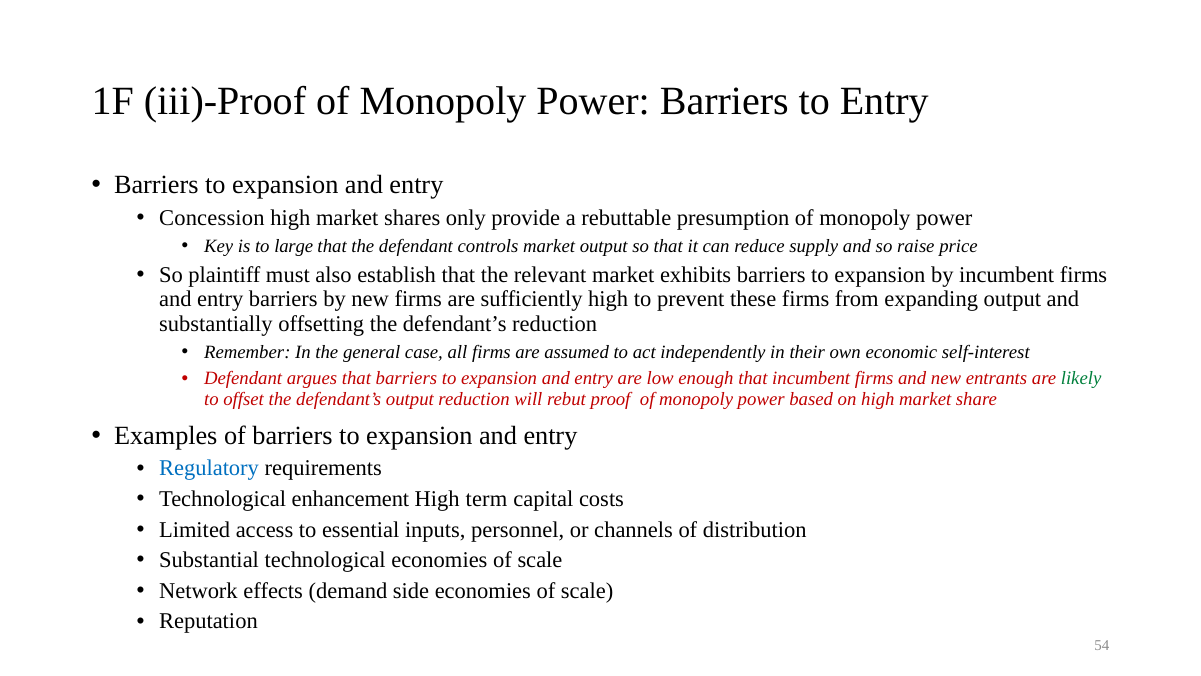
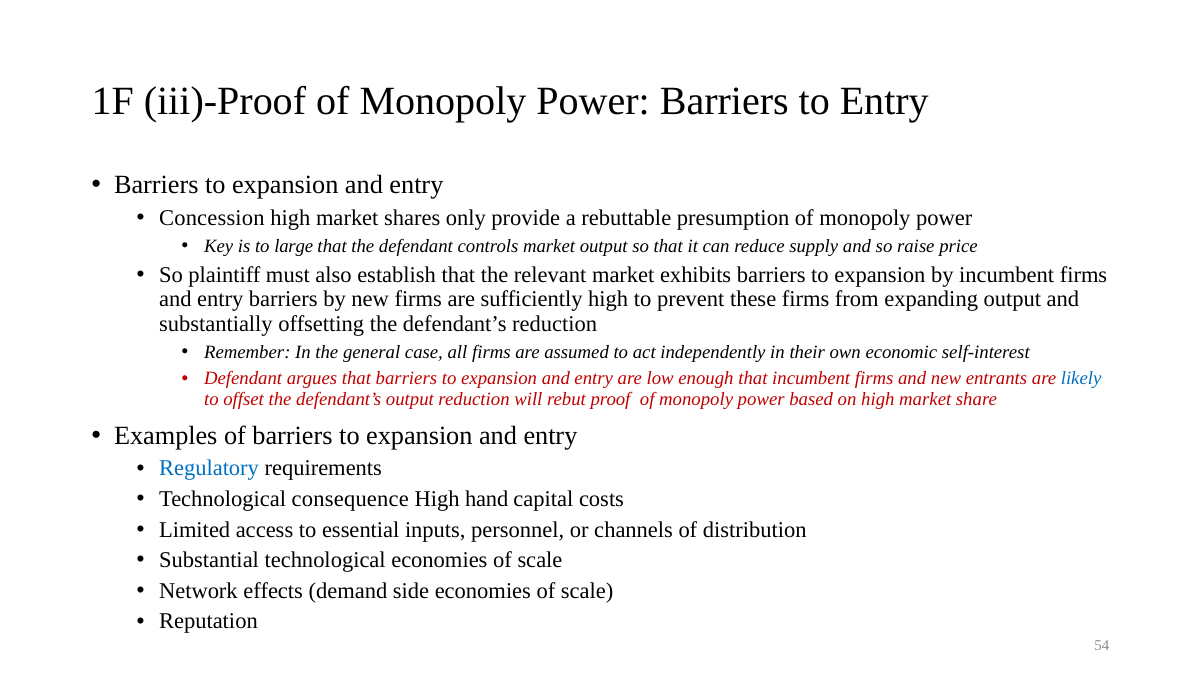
likely colour: green -> blue
enhancement: enhancement -> consequence
term: term -> hand
